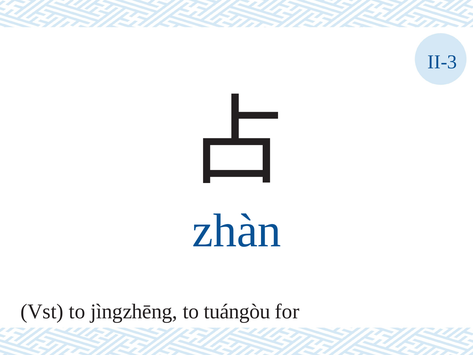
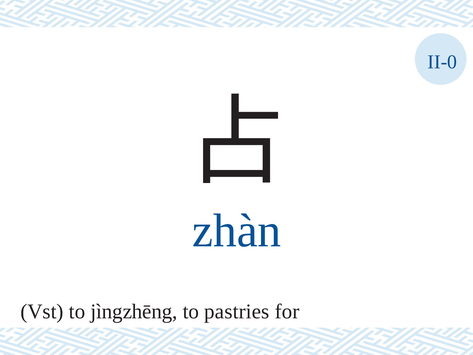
II-3: II-3 -> II-0
tuángòu: tuángòu -> pastries
